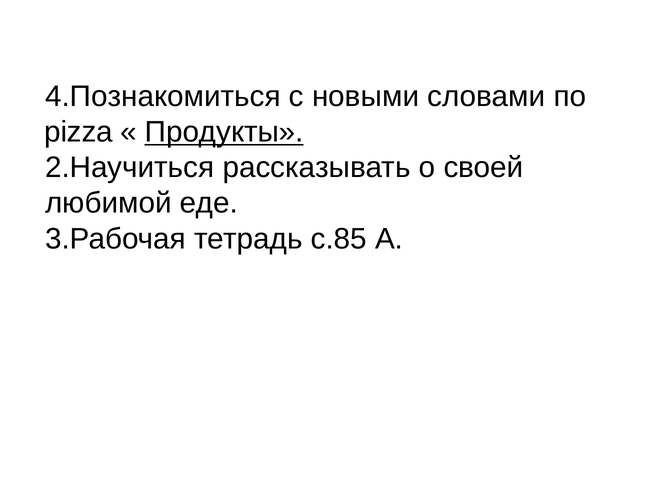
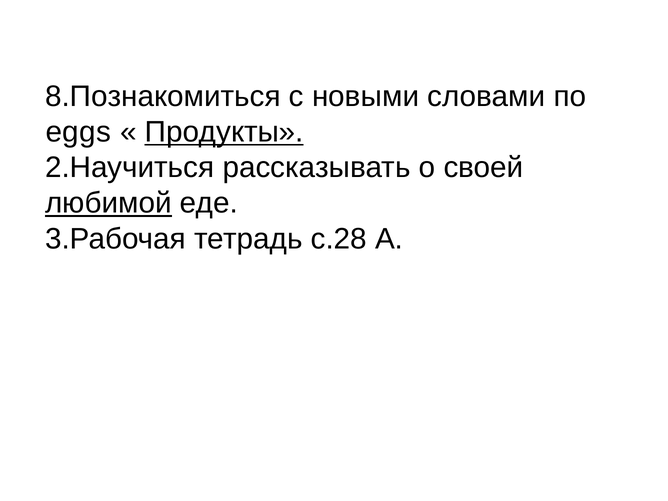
4.Познакомиться: 4.Познакомиться -> 8.Познакомиться
pizza: pizza -> eggs
любимой underline: none -> present
с.85: с.85 -> с.28
